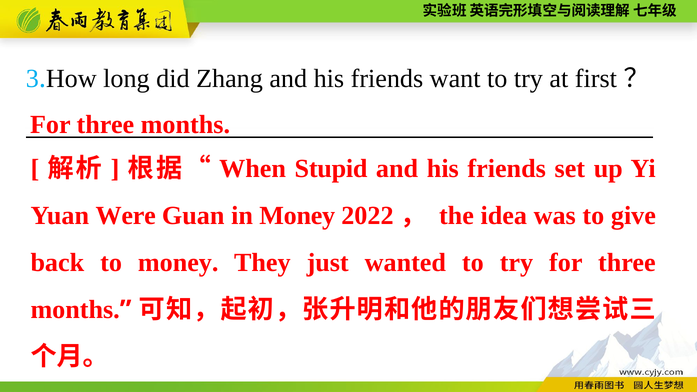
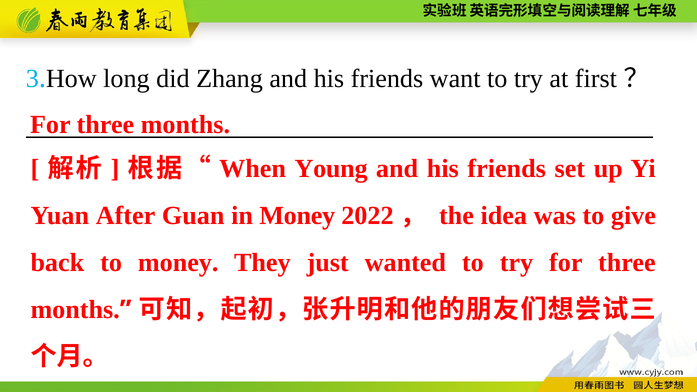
Stupid: Stupid -> Young
Were: Were -> After
